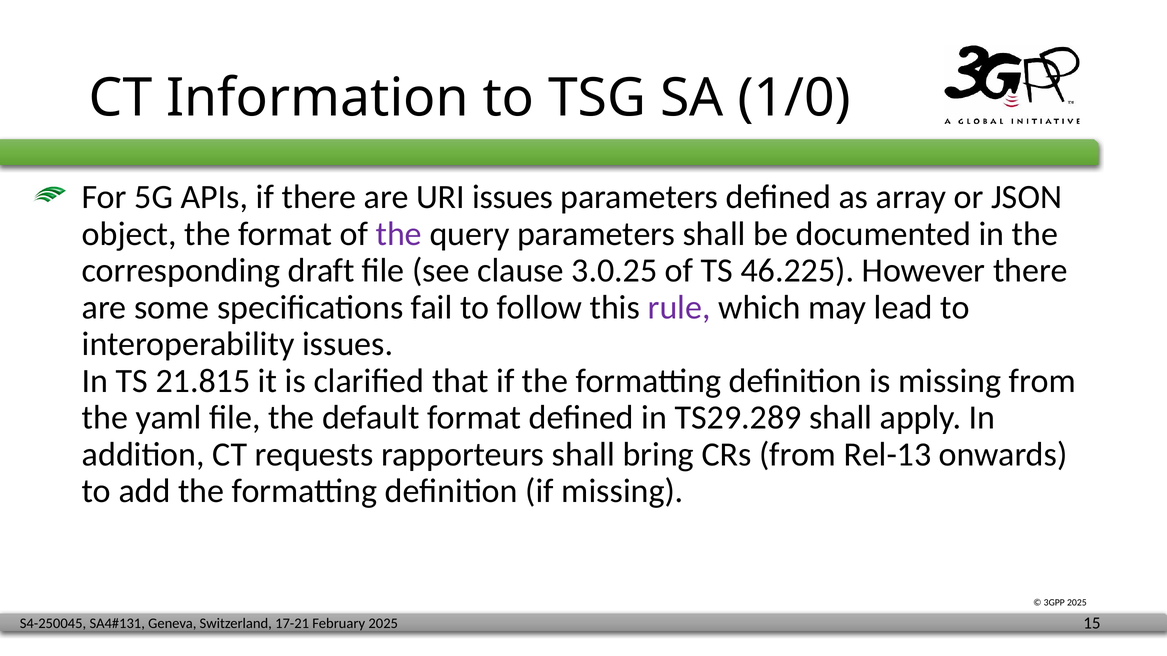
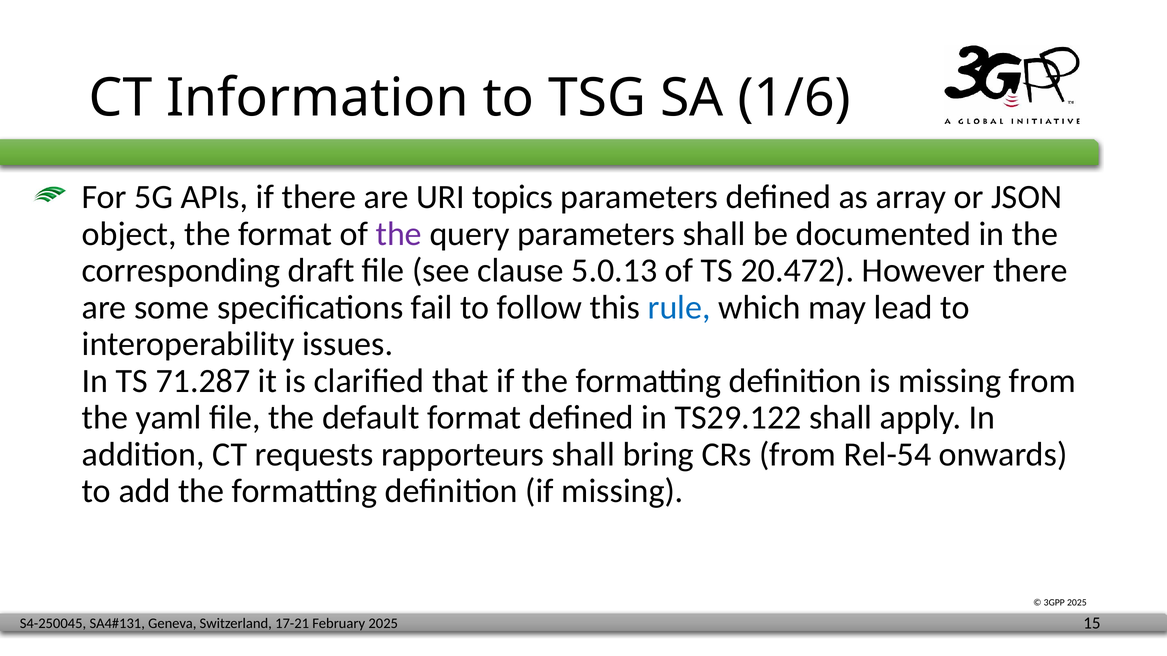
1/0: 1/0 -> 1/6
URI issues: issues -> topics
3.0.25: 3.0.25 -> 5.0.13
46.225: 46.225 -> 20.472
rule colour: purple -> blue
21.815: 21.815 -> 71.287
TS29.289: TS29.289 -> TS29.122
Rel-13: Rel-13 -> Rel-54
